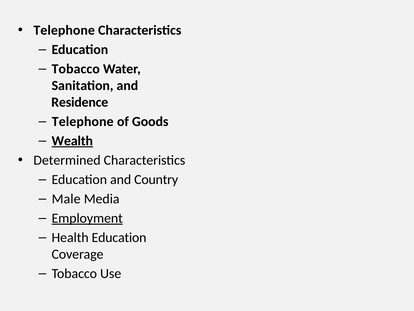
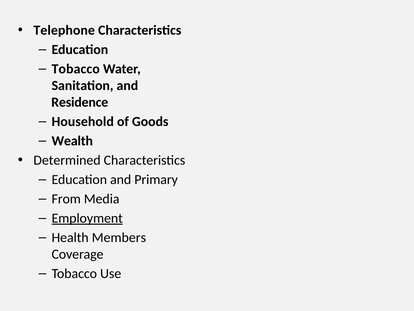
Telephone at (83, 121): Telephone -> Household
Wealth underline: present -> none
Country: Country -> Primary
Male: Male -> From
Health Education: Education -> Members
